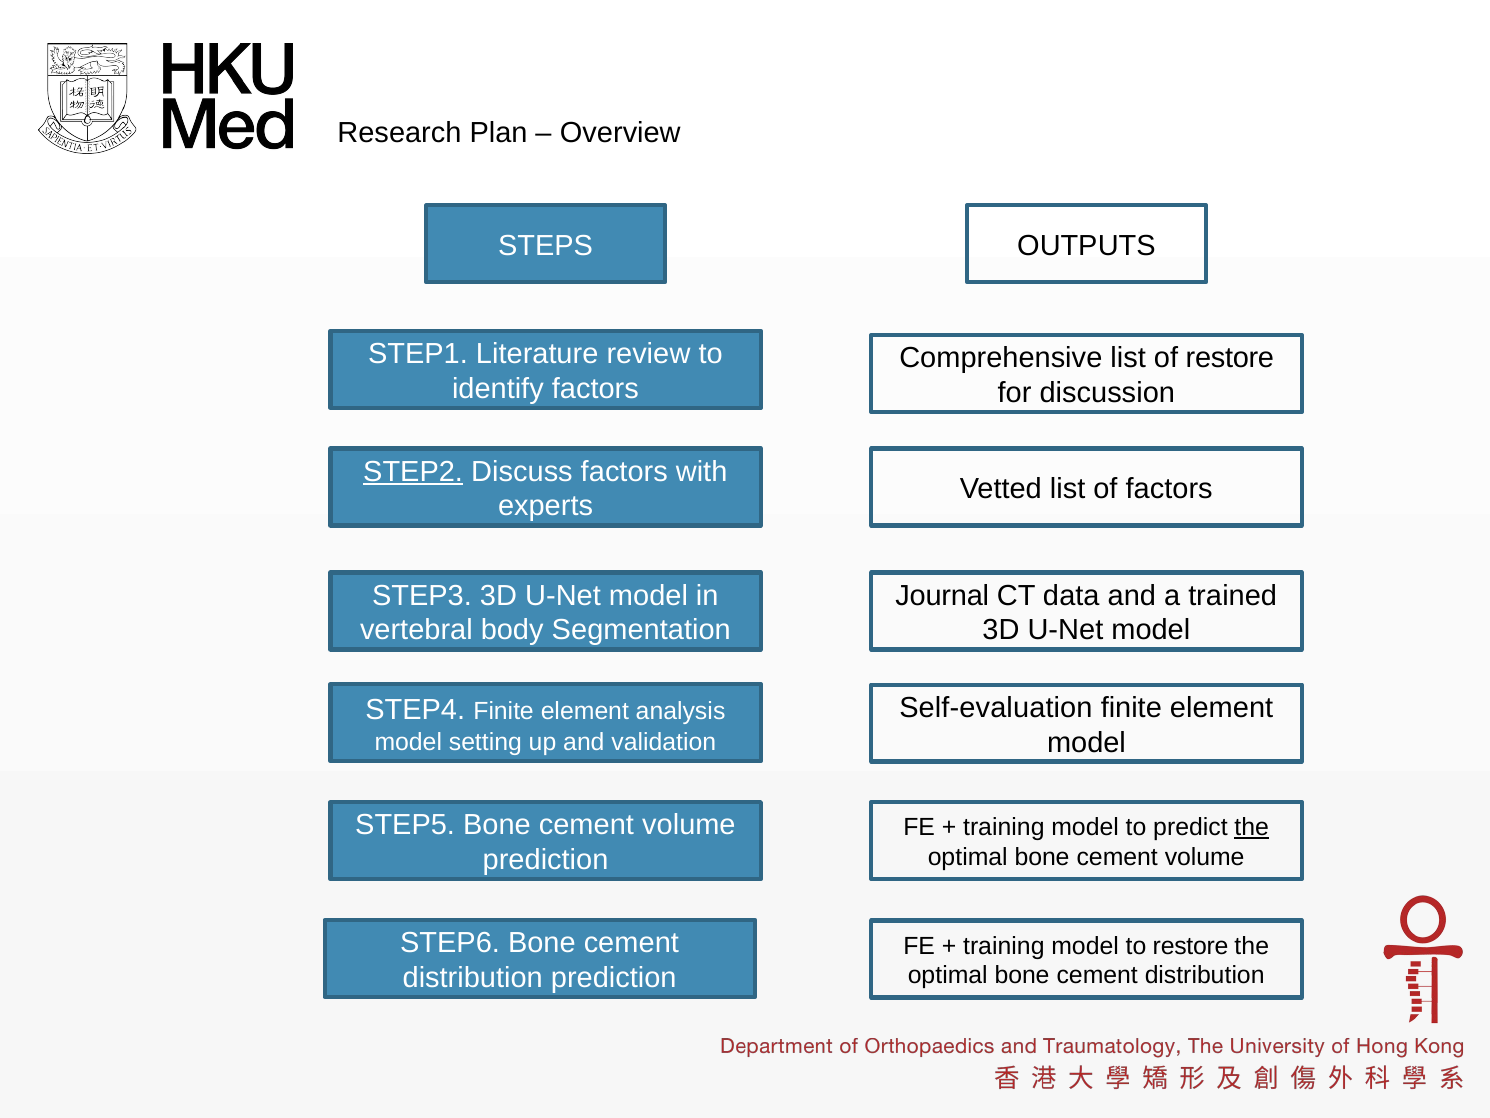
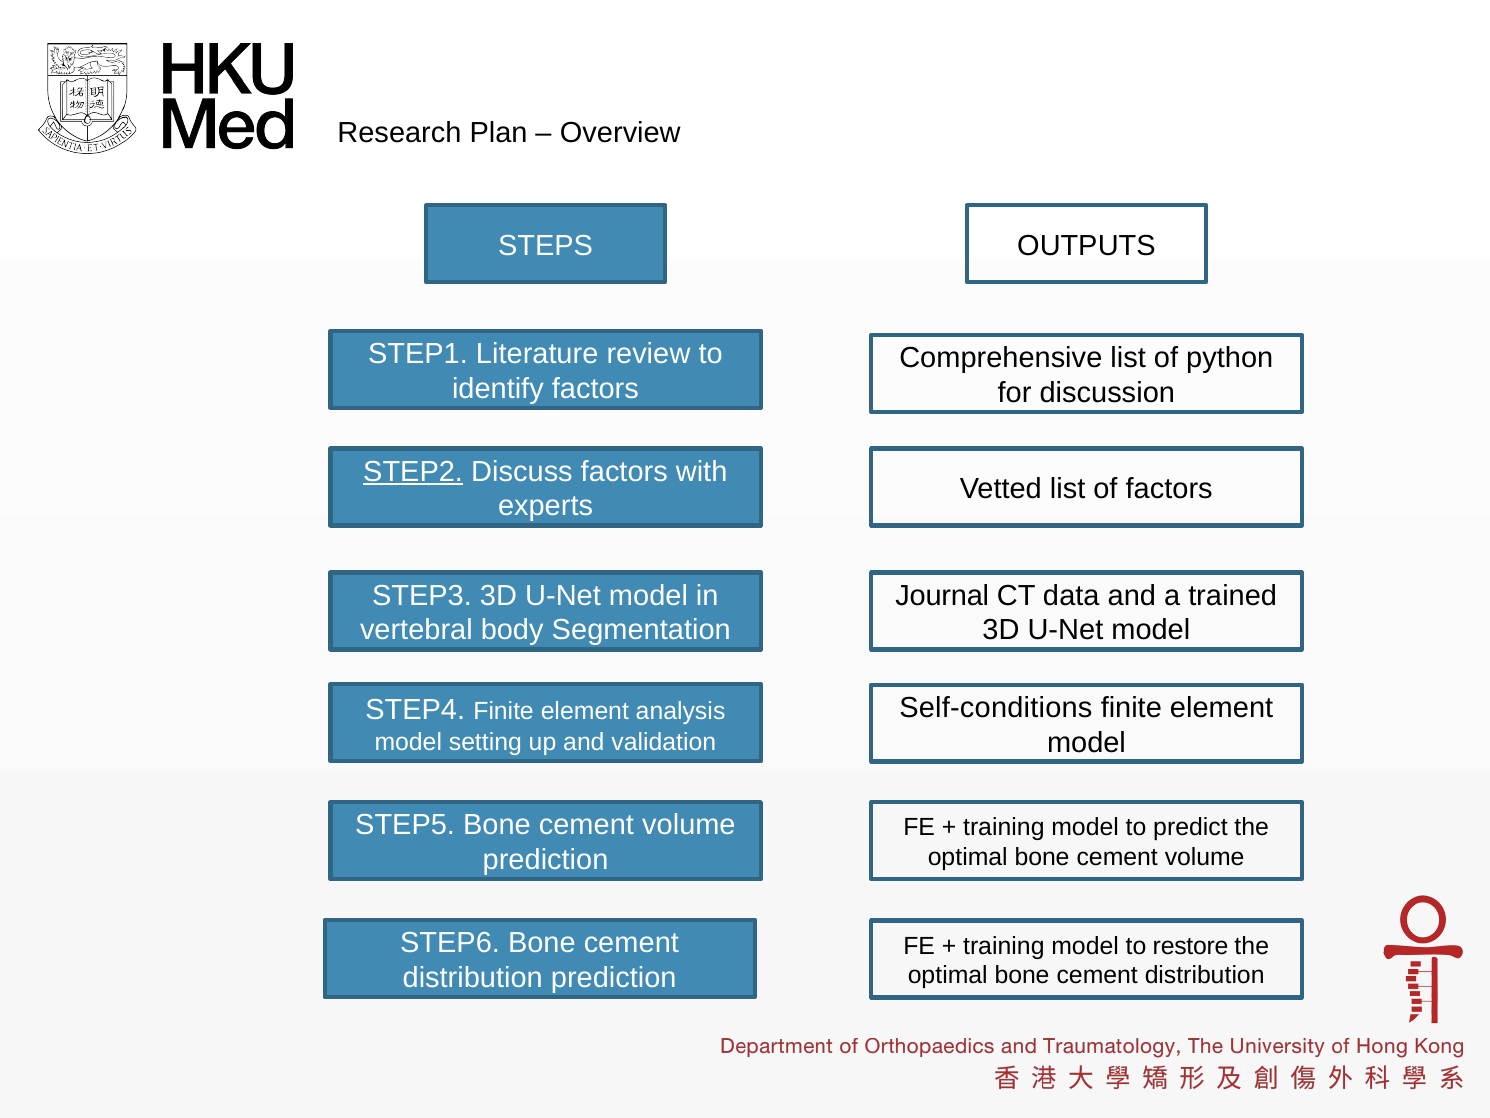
of restore: restore -> python
Self-evaluation: Self-evaluation -> Self-conditions
the at (1252, 827) underline: present -> none
